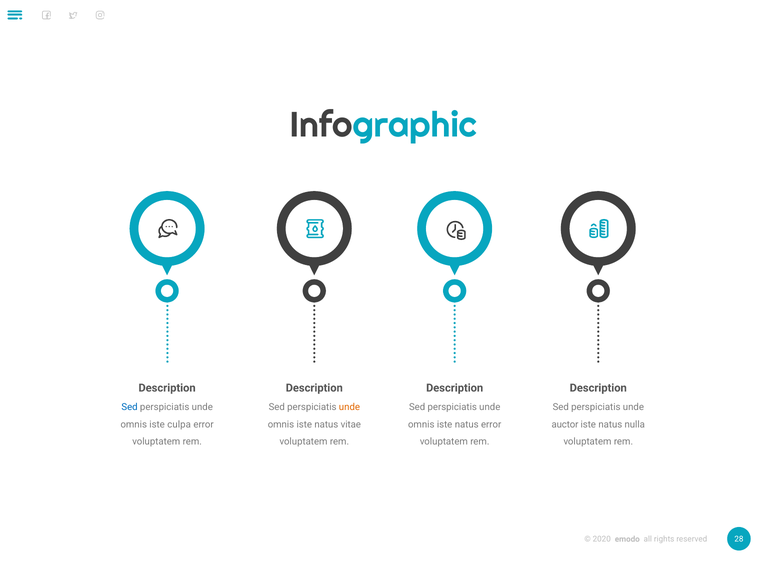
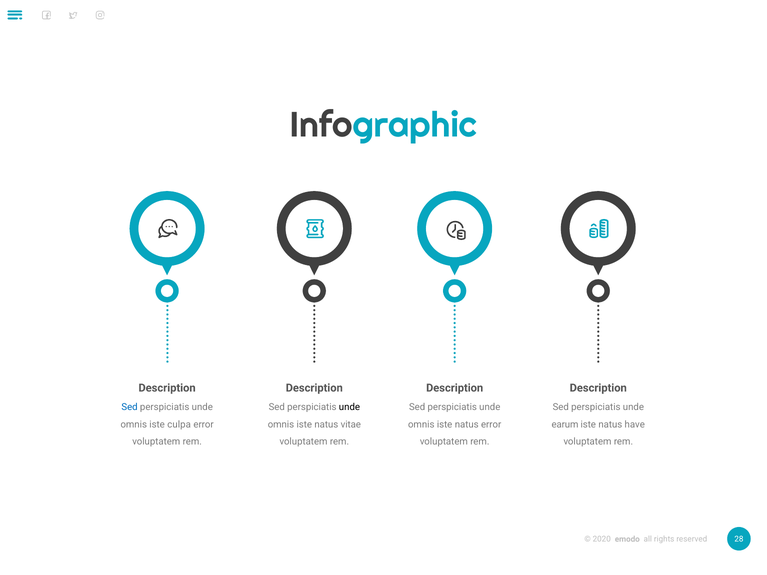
unde at (349, 407) colour: orange -> black
auctor: auctor -> earum
nulla: nulla -> have
